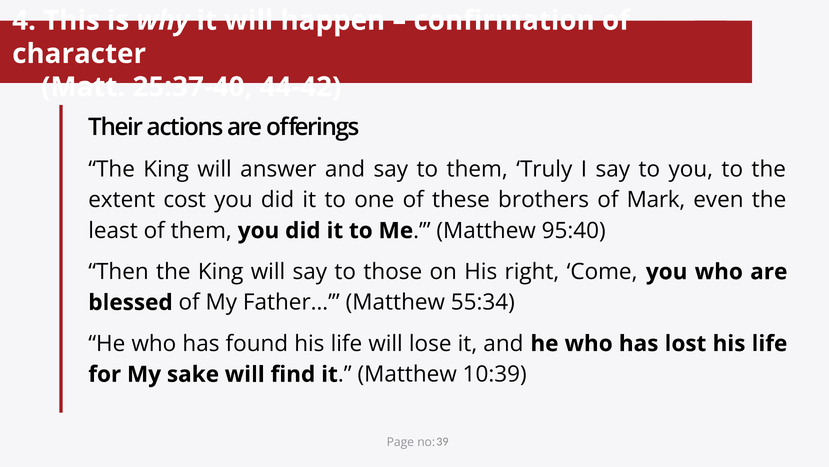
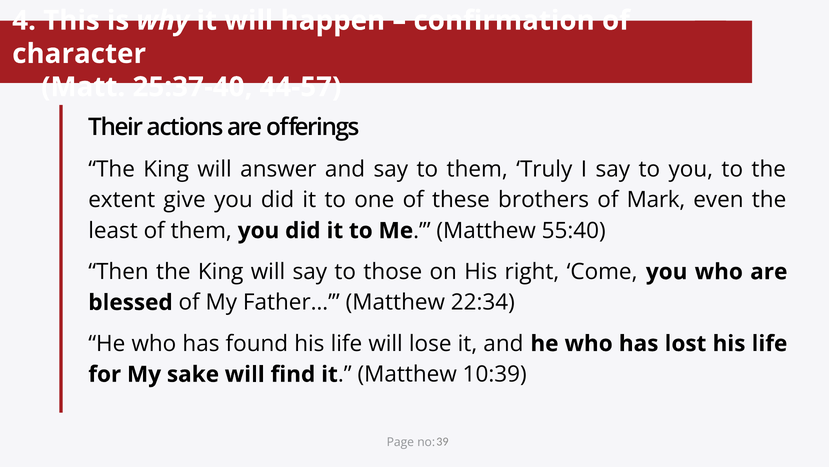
44-42: 44-42 -> 44-57
cost: cost -> give
95:40: 95:40 -> 55:40
55:34: 55:34 -> 22:34
